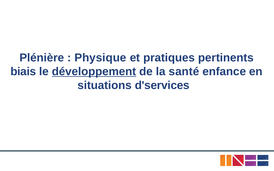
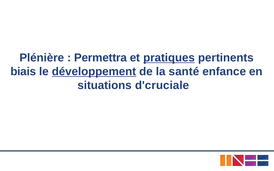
Physique: Physique -> Permettra
pratiques underline: none -> present
d'services: d'services -> d'cruciale
